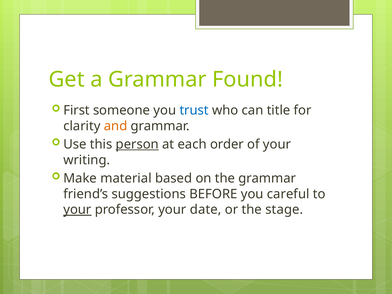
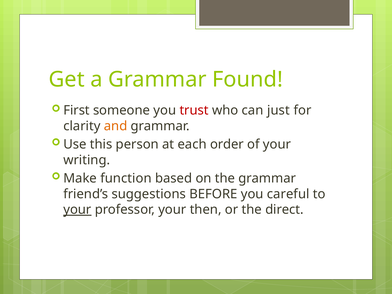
trust colour: blue -> red
title: title -> just
person underline: present -> none
material: material -> function
date: date -> then
stage: stage -> direct
